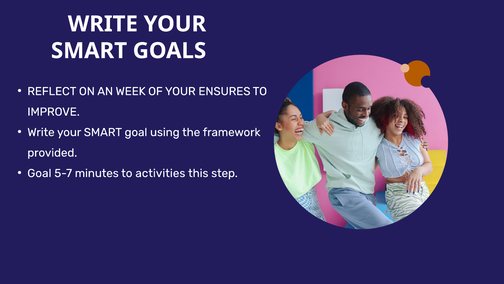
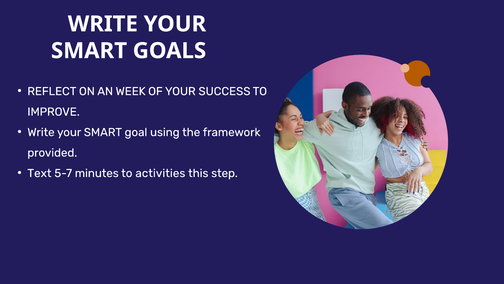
ENSURES: ENSURES -> SUCCESS
Goal at (39, 173): Goal -> Text
